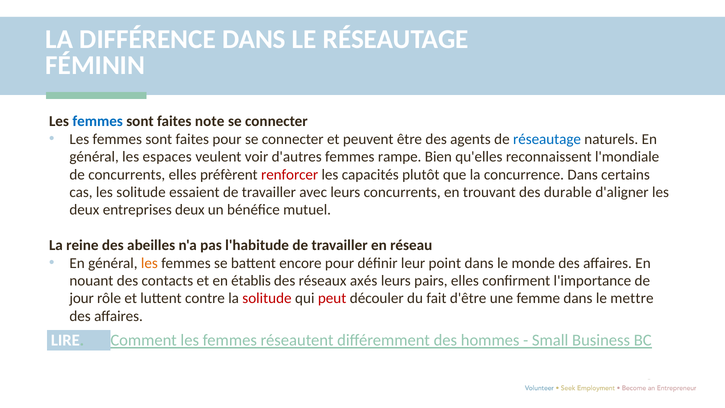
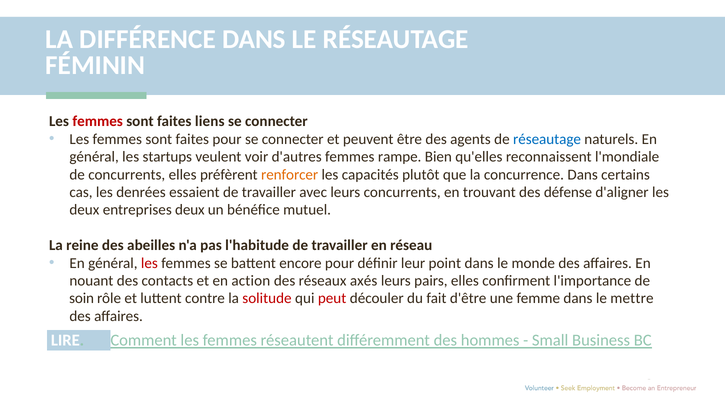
femmes at (98, 121) colour: blue -> red
note: note -> liens
espaces: espaces -> startups
renforcer colour: red -> orange
les solitude: solitude -> denrées
durable: durable -> défense
les at (149, 263) colour: orange -> red
établis: établis -> action
jour: jour -> soin
